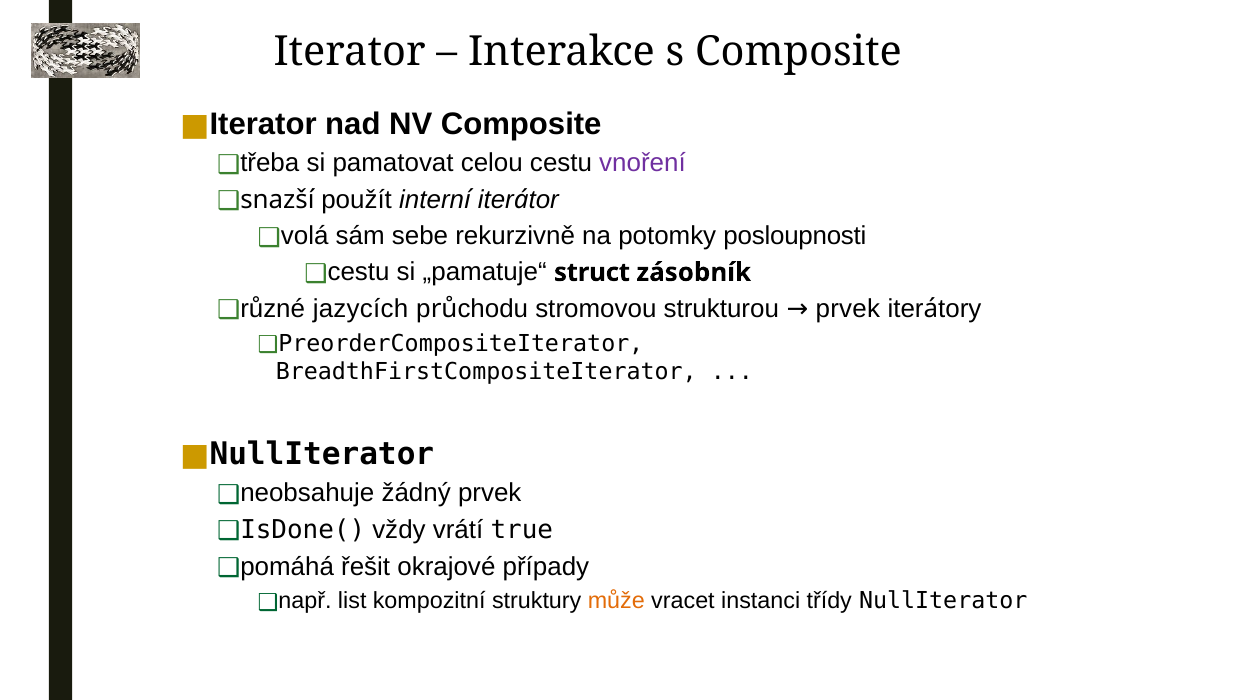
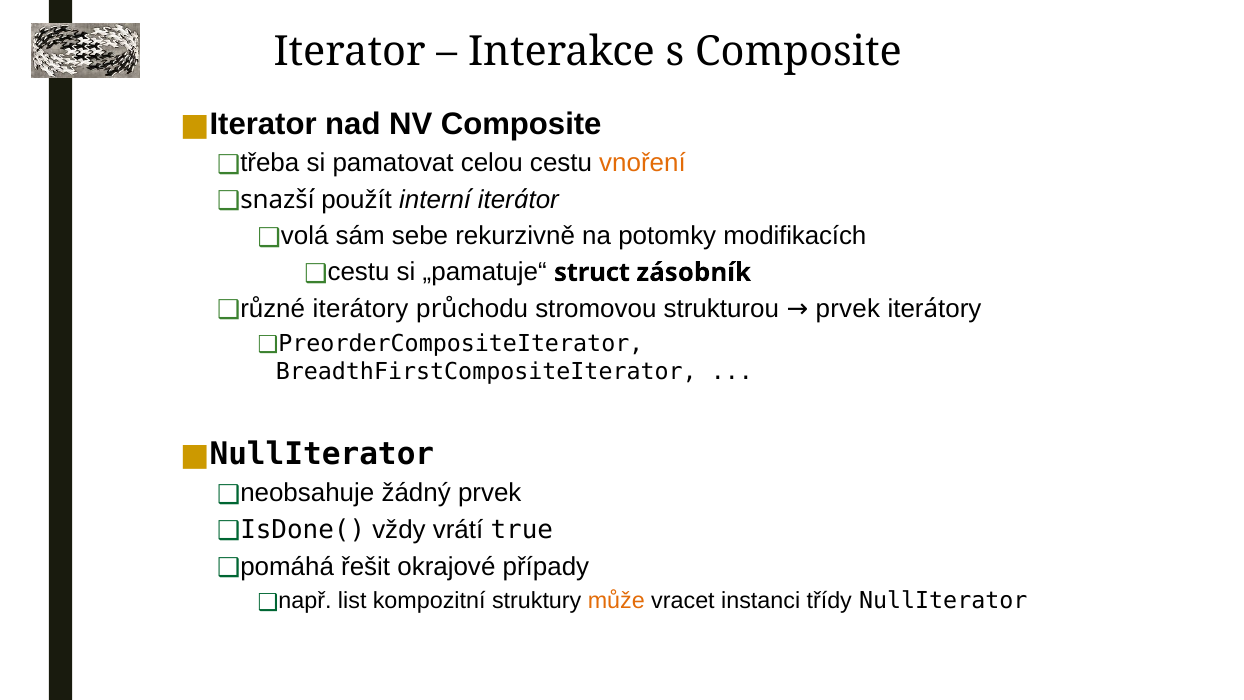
vnoření colour: purple -> orange
posloupnosti: posloupnosti -> modifikacích
jazycích: jazycích -> iterátory
